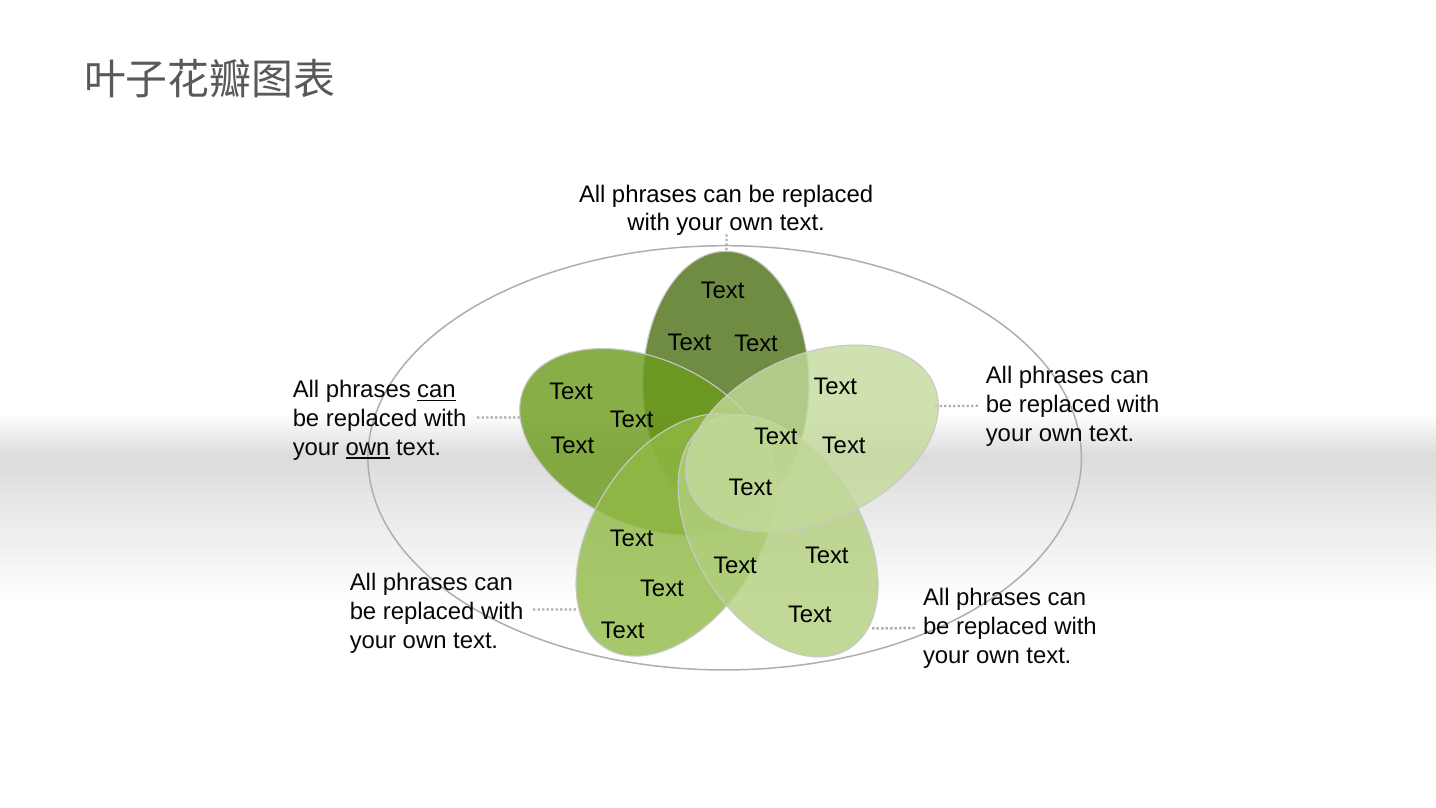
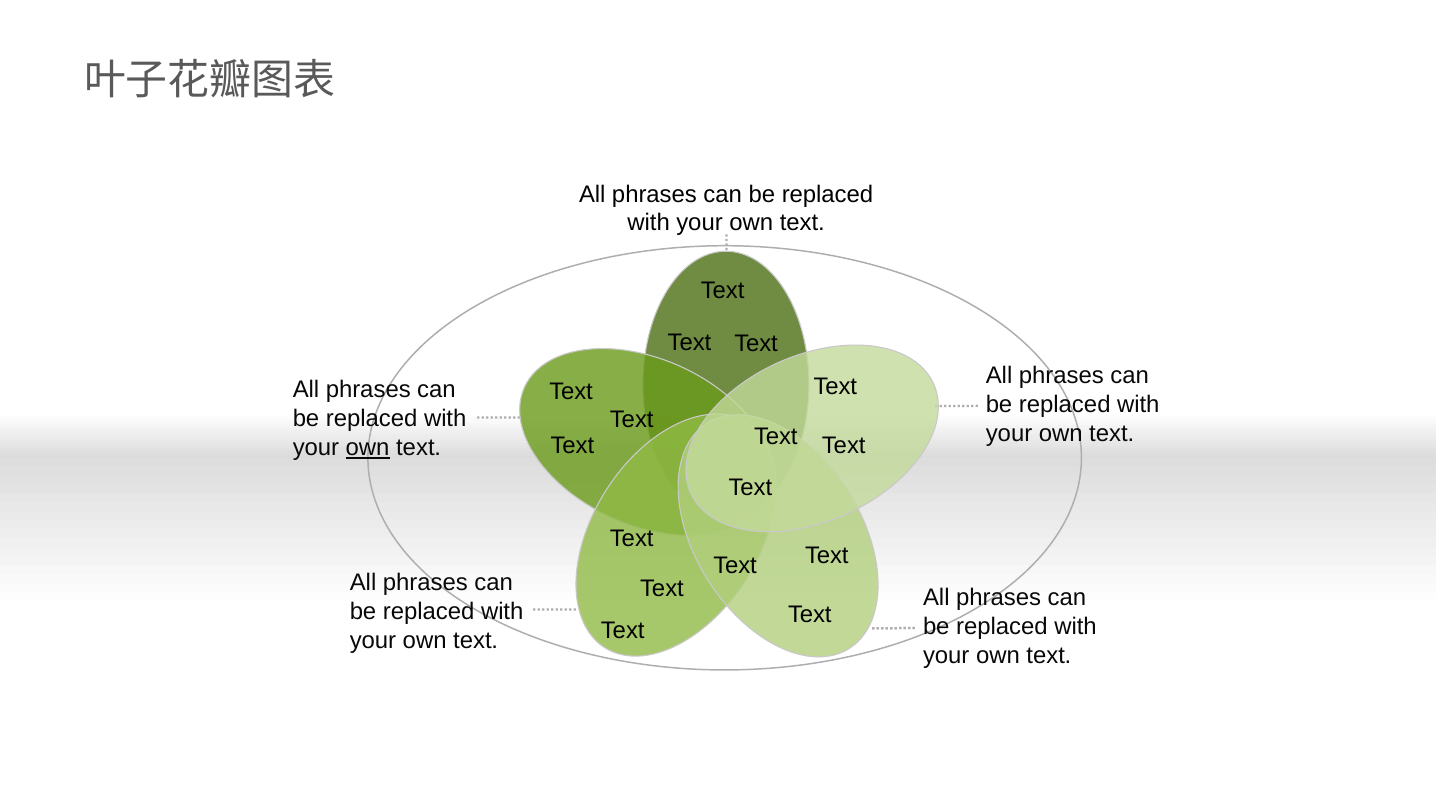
can at (437, 390) underline: present -> none
